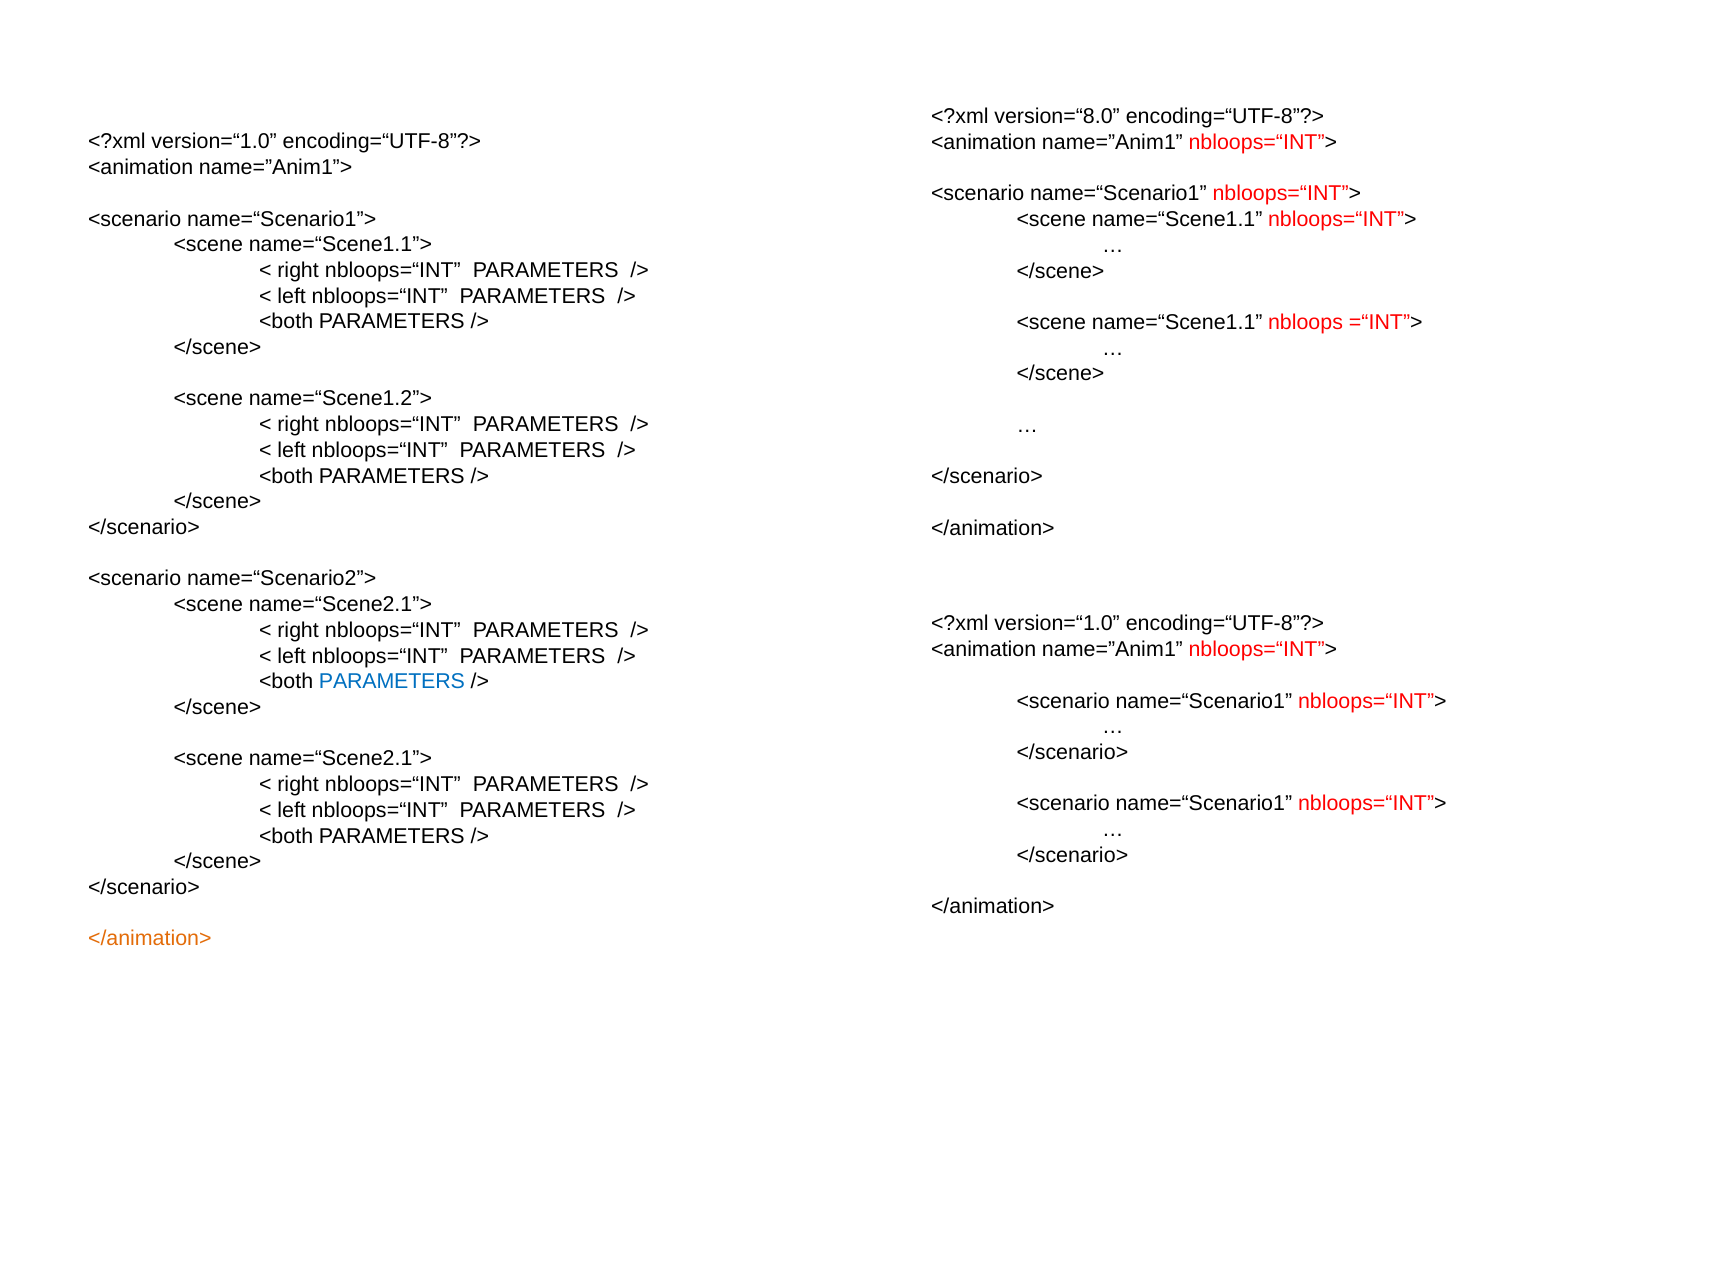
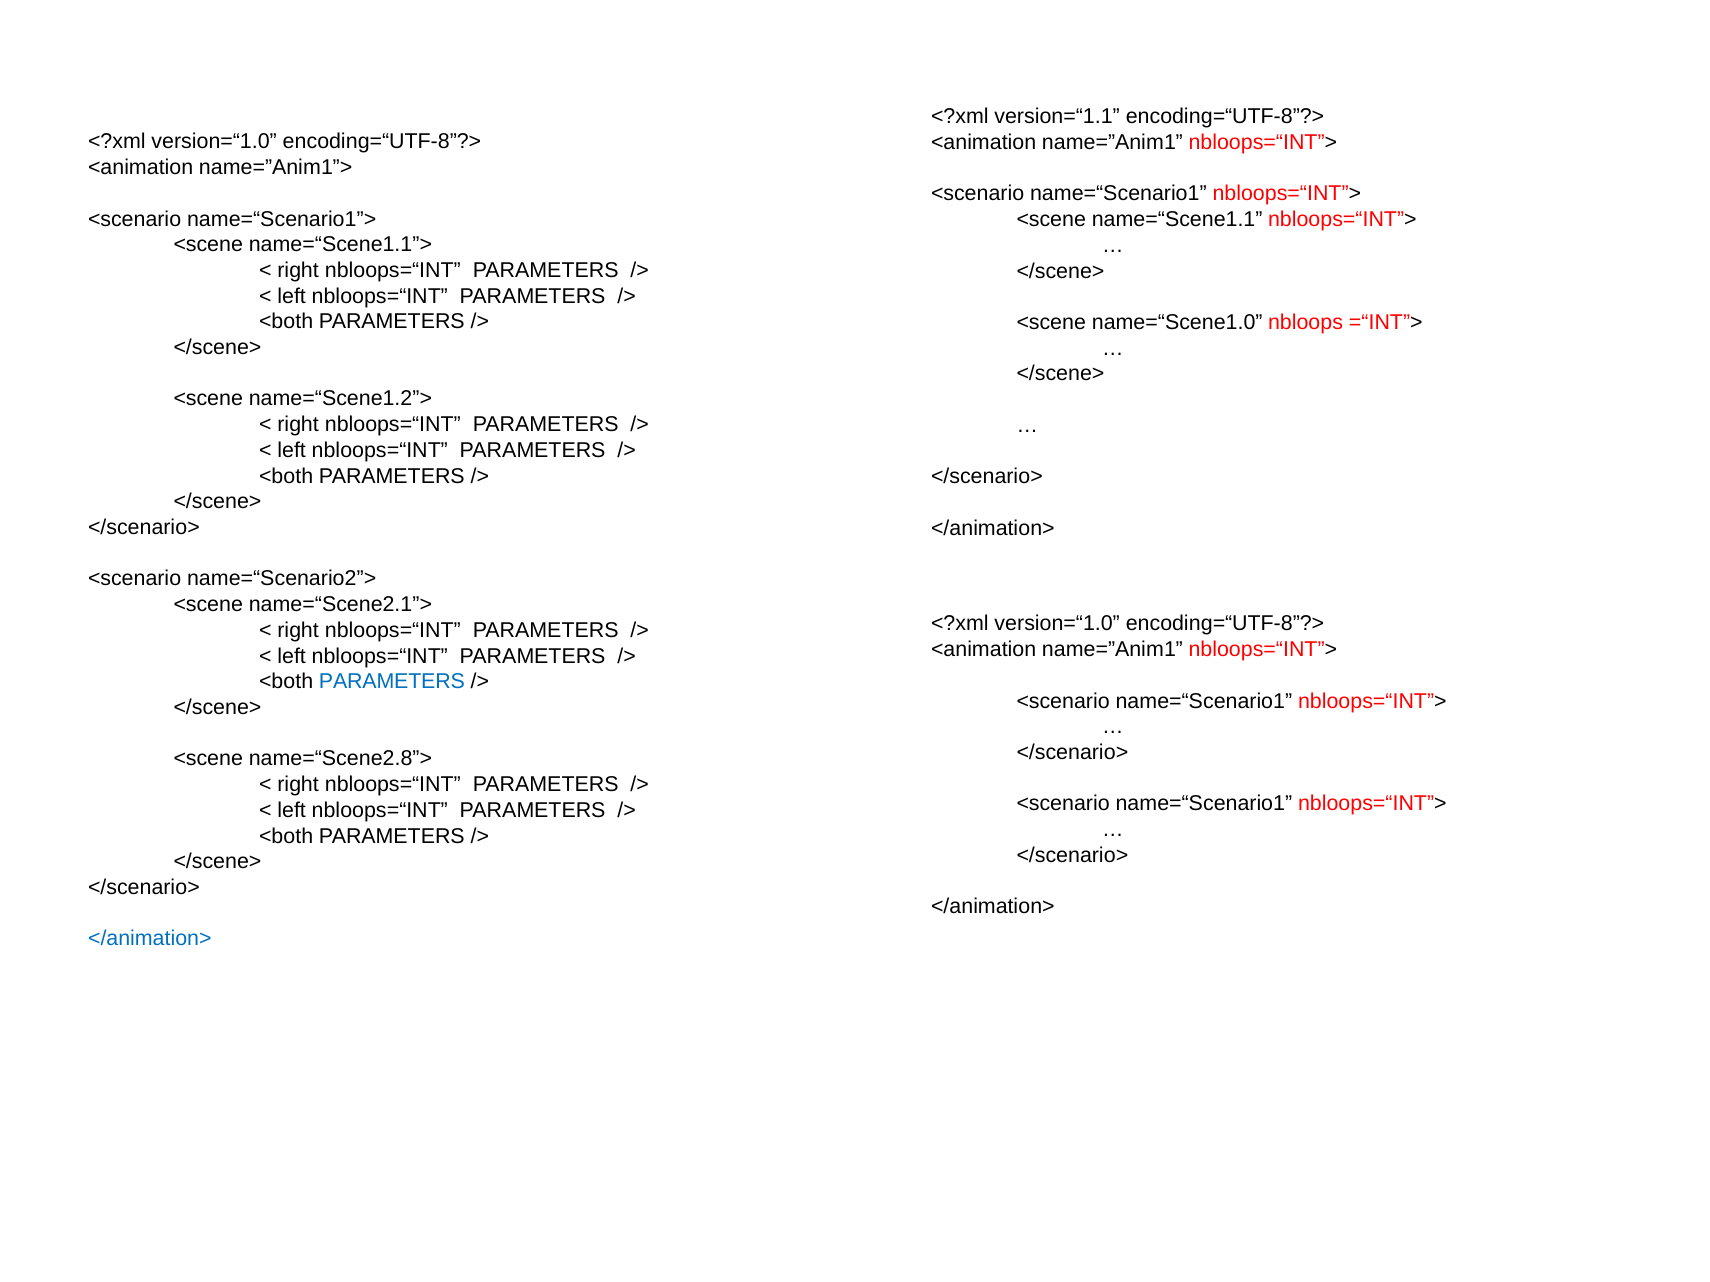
version=“8.0: version=“8.0 -> version=“1.1
name=“Scene1.1 at (1177, 323): name=“Scene1.1 -> name=“Scene1.0
name=“Scene2.1”> at (340, 759): name=“Scene2.1”> -> name=“Scene2.8”>
</animation> at (150, 939) colour: orange -> blue
